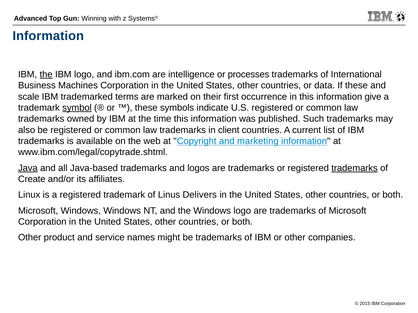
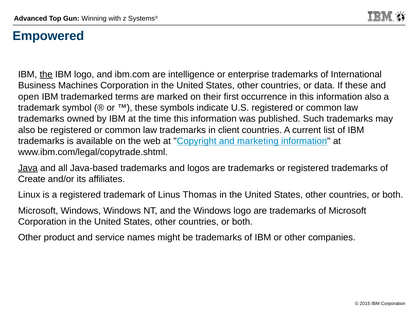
Information at (48, 36): Information -> Empowered
processes: processes -> enterprise
scale: scale -> open
information give: give -> also
symbol underline: present -> none
trademarks at (355, 168) underline: present -> none
Delivers: Delivers -> Thomas
